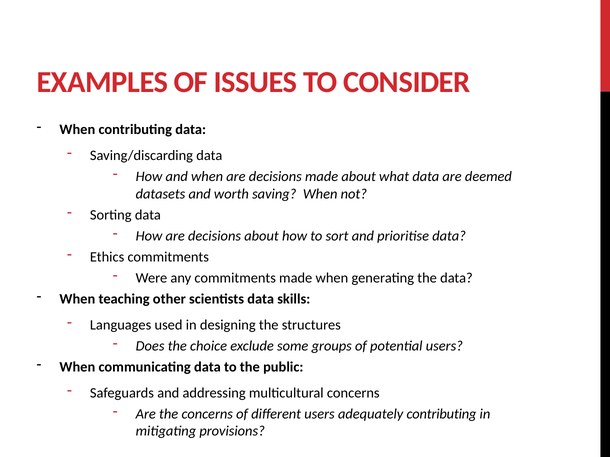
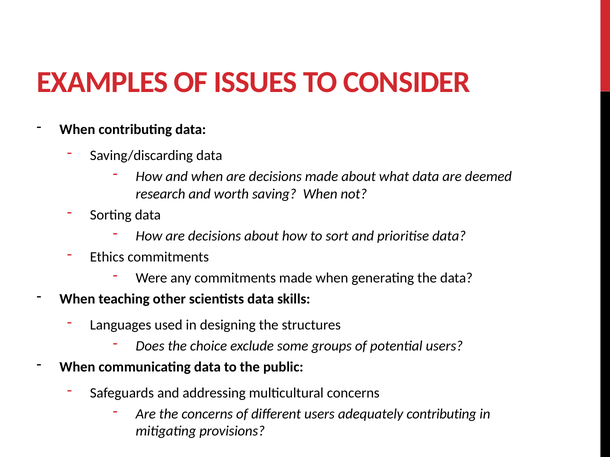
datasets: datasets -> research
